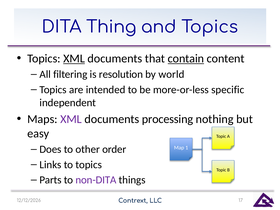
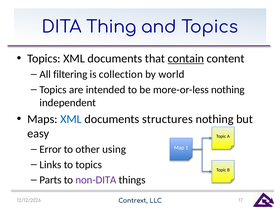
XML at (74, 58) underline: present -> none
resolution: resolution -> collection
more-or-less specific: specific -> nothing
XML at (71, 119) colour: purple -> blue
processing: processing -> structures
Does: Does -> Error
order: order -> using
